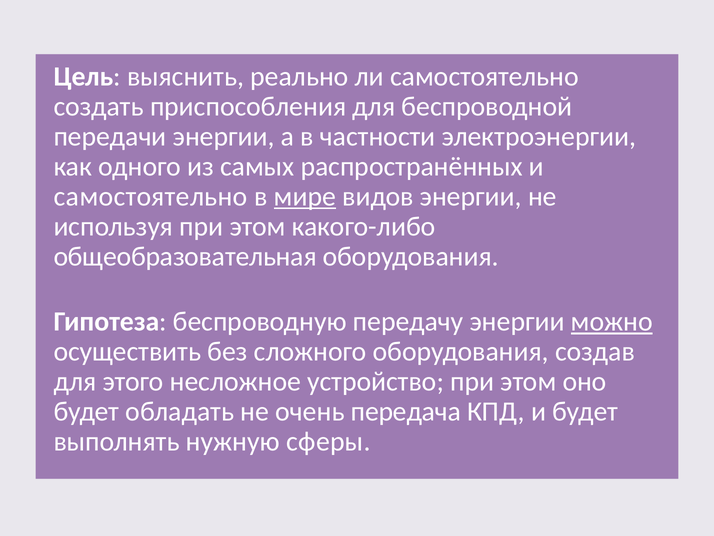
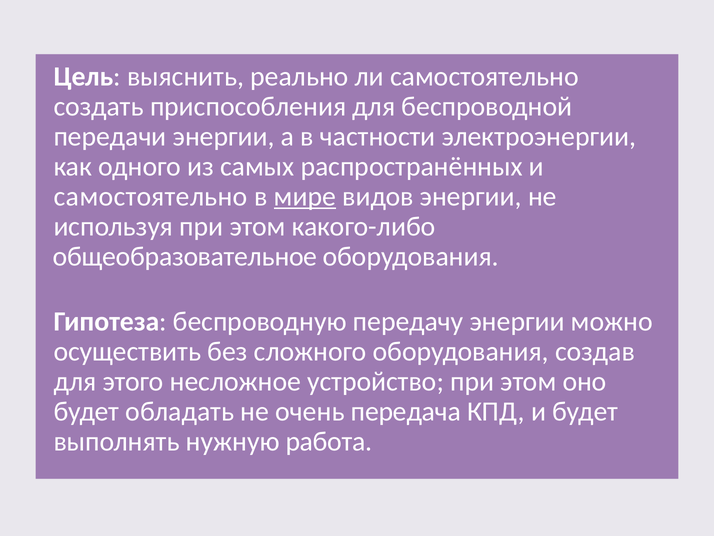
общеобразовательная: общеобразовательная -> общеобразовательное
можно underline: present -> none
сферы: сферы -> работа
